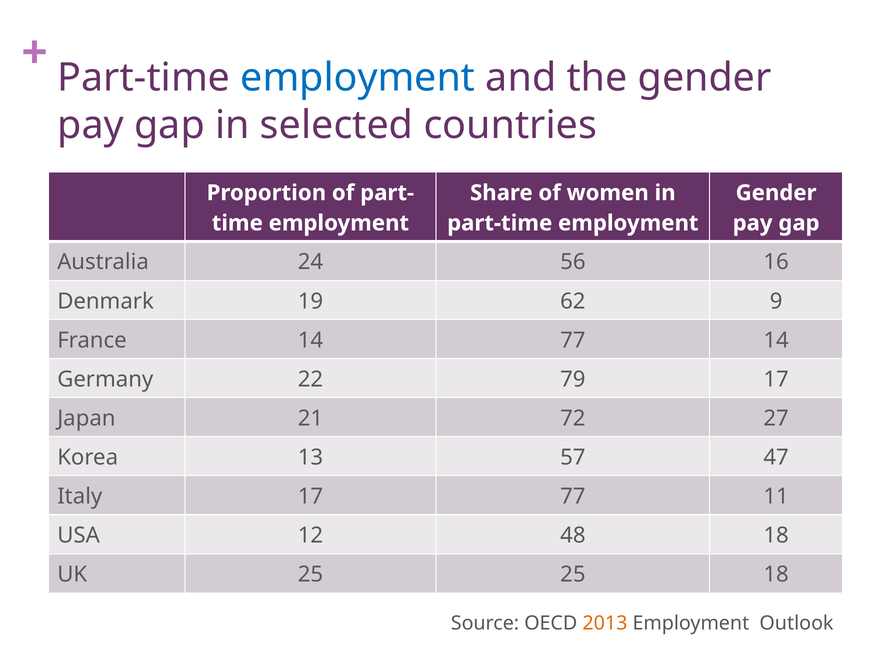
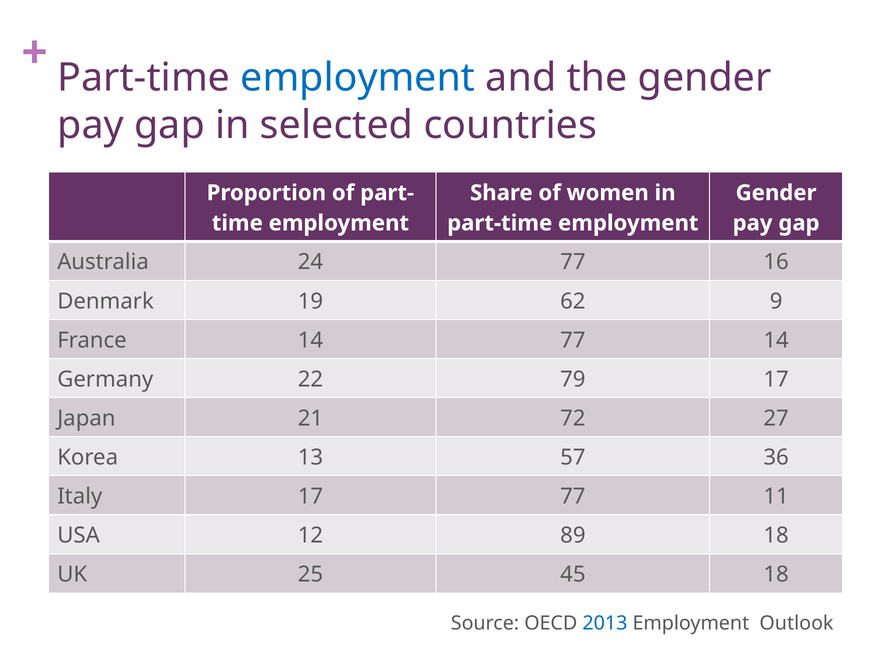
24 56: 56 -> 77
47: 47 -> 36
48: 48 -> 89
25 25: 25 -> 45
2013 colour: orange -> blue
